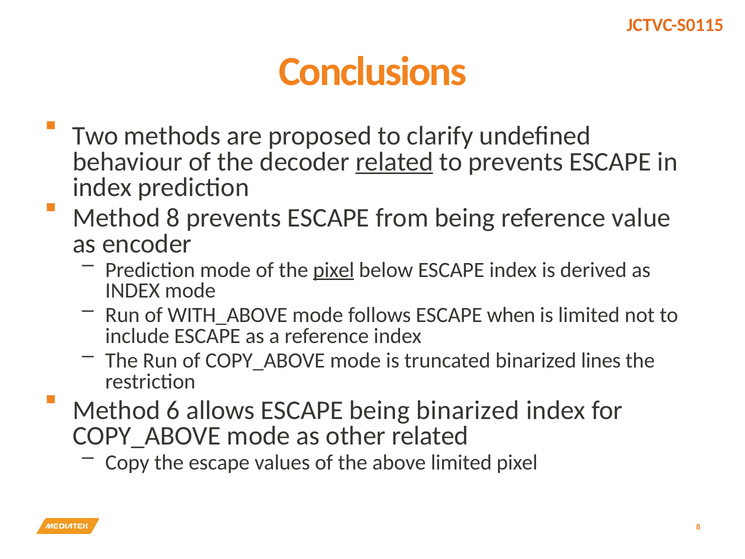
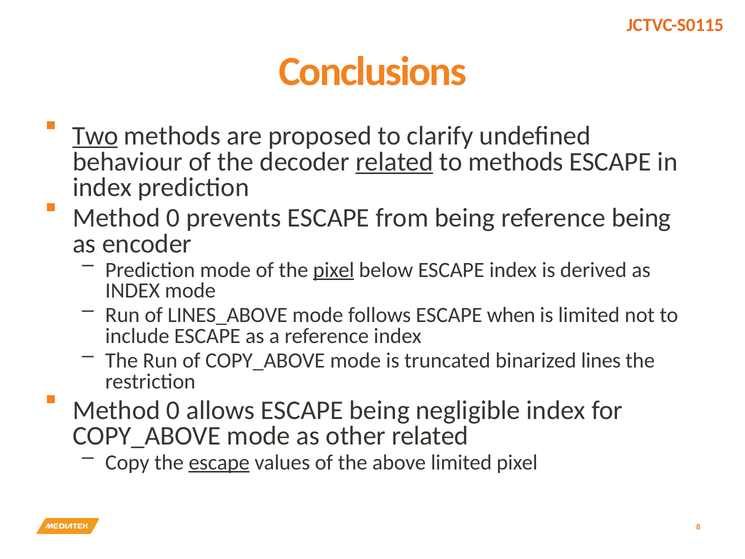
Two underline: none -> present
to prevents: prevents -> methods
8 at (173, 218): 8 -> 0
reference value: value -> being
WITH_ABOVE: WITH_ABOVE -> LINES_ABOVE
6 at (173, 410): 6 -> 0
being binarized: binarized -> negligible
escape at (219, 462) underline: none -> present
